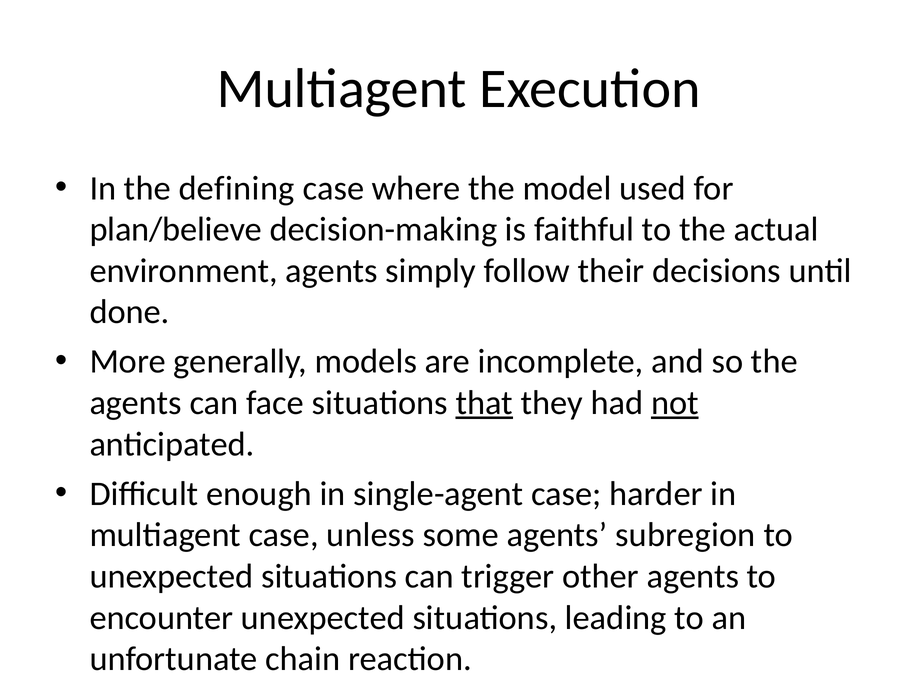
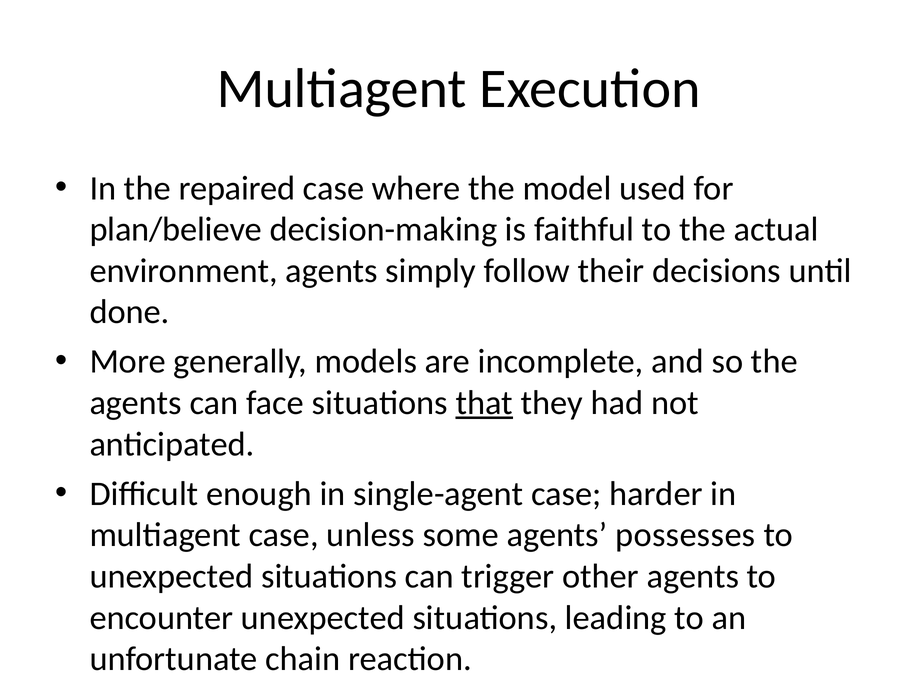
defining: defining -> repaired
not underline: present -> none
subregion: subregion -> possesses
